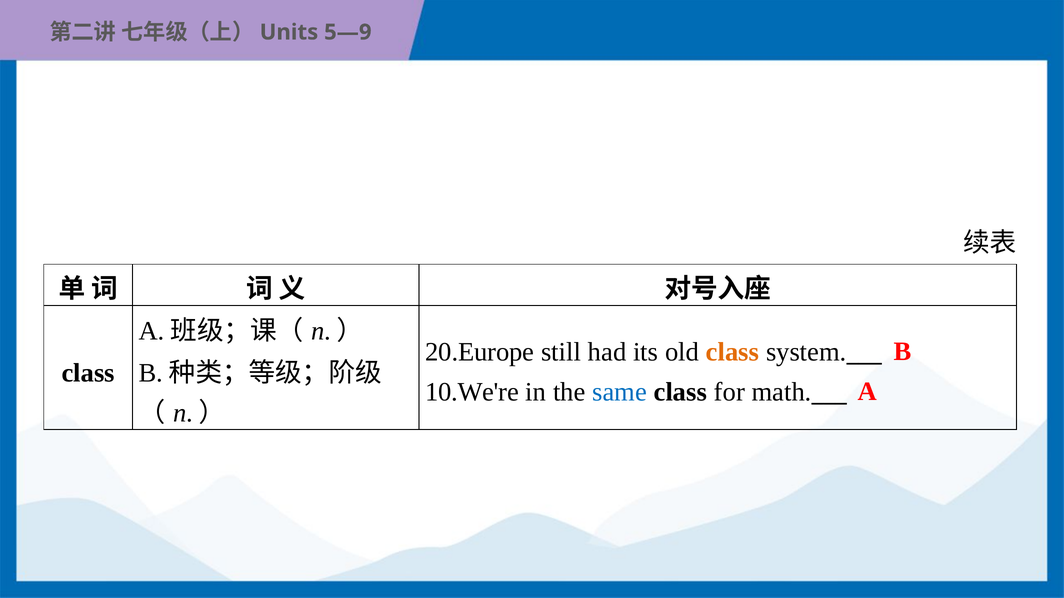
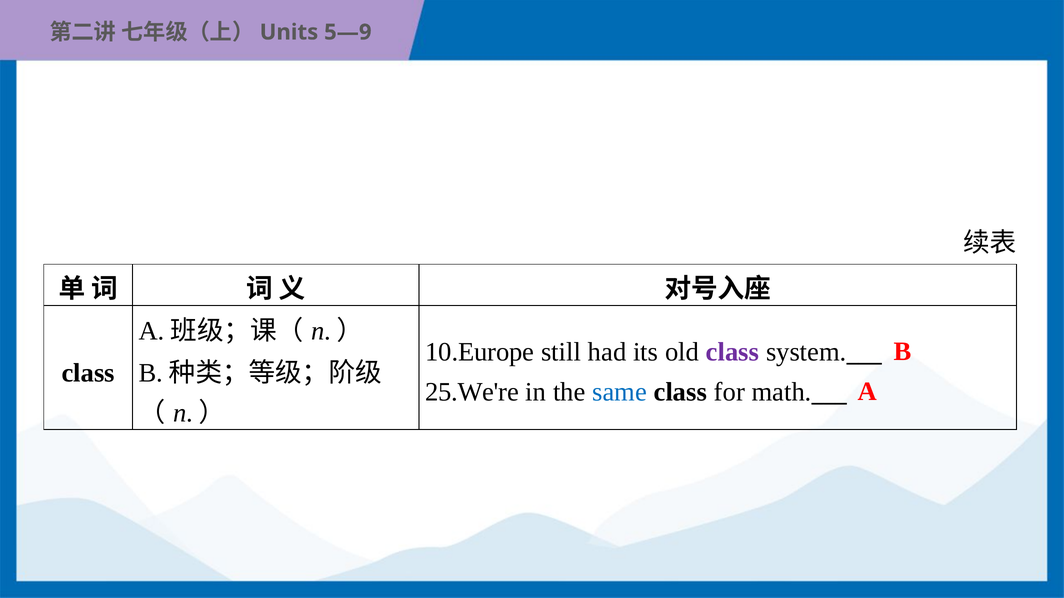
20.Europe: 20.Europe -> 10.Europe
class at (733, 352) colour: orange -> purple
10.We're: 10.We're -> 25.We're
